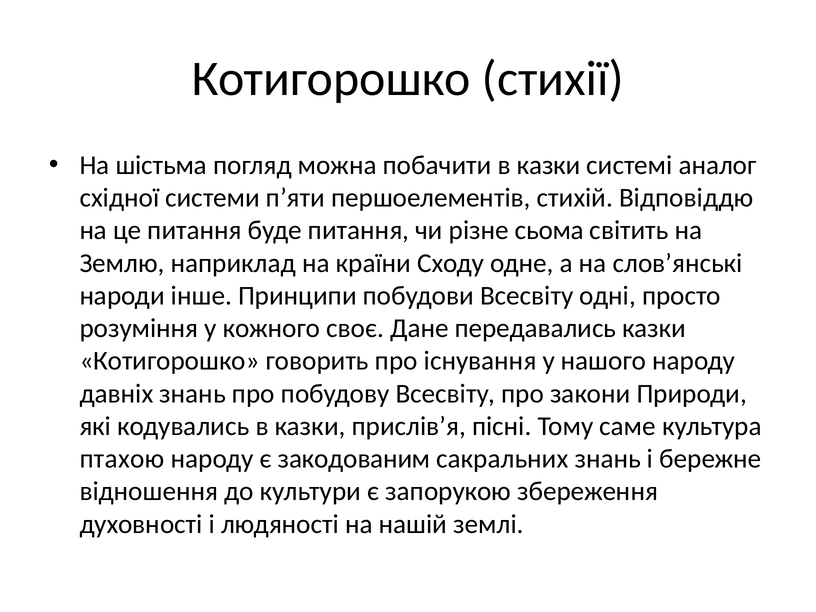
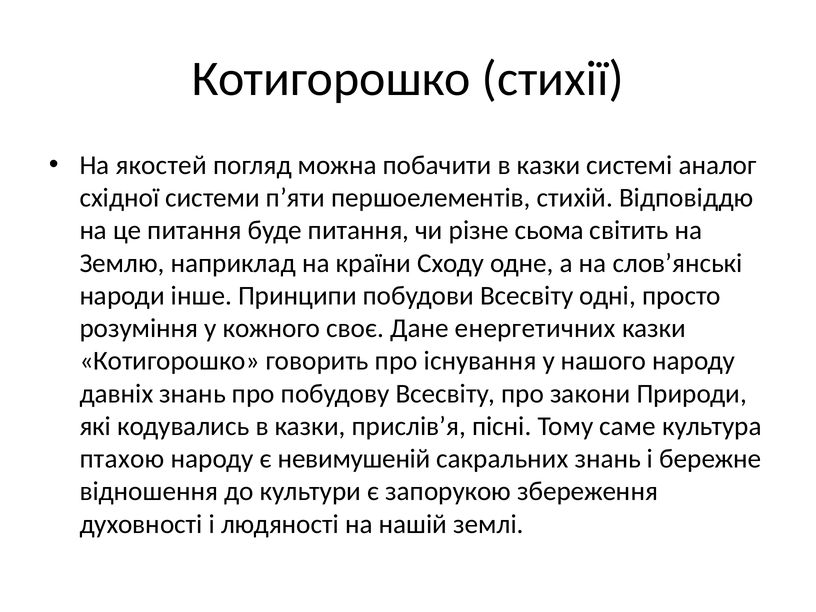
шістьма: шістьма -> якостей
передавались: передавались -> енергетичних
закодованим: закодованим -> невимушеній
